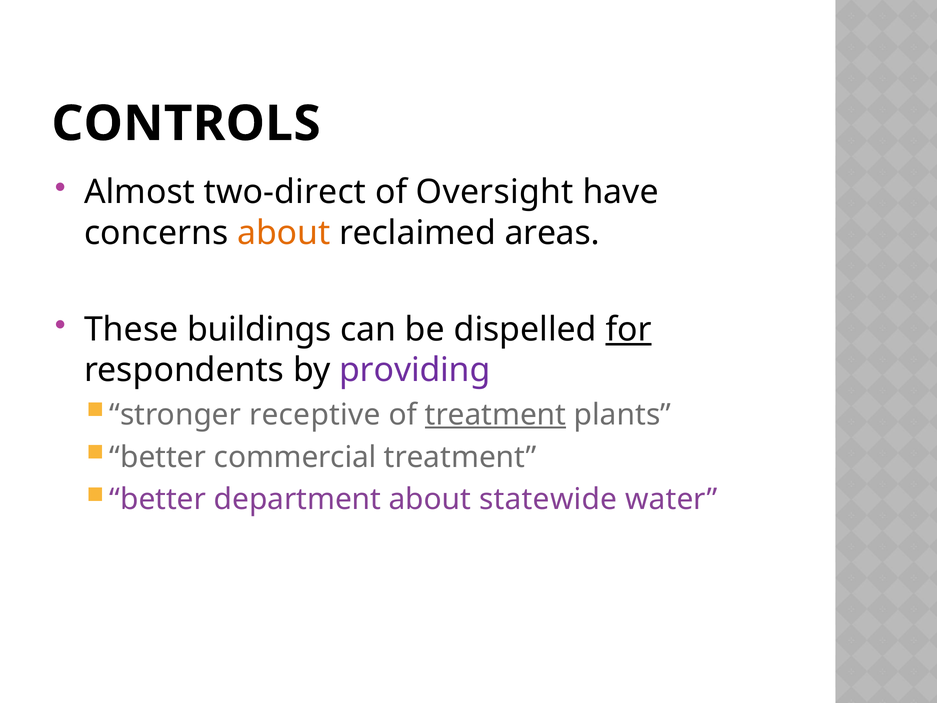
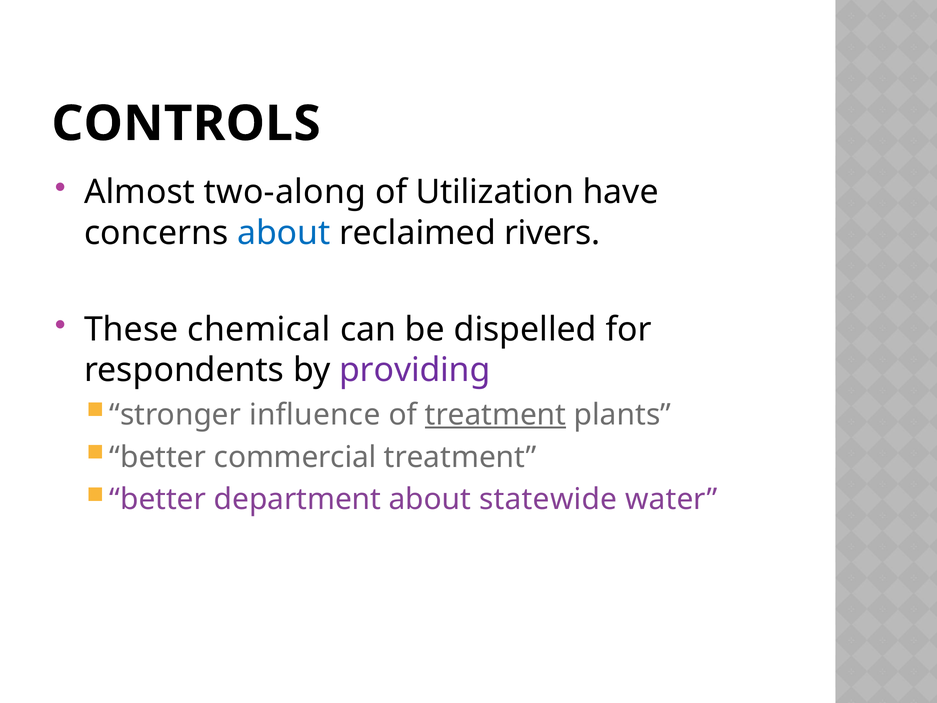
two-direct: two-direct -> two-along
Oversight: Oversight -> Utilization
about at (284, 233) colour: orange -> blue
areas: areas -> rivers
buildings: buildings -> chemical
for underline: present -> none
receptive: receptive -> influence
